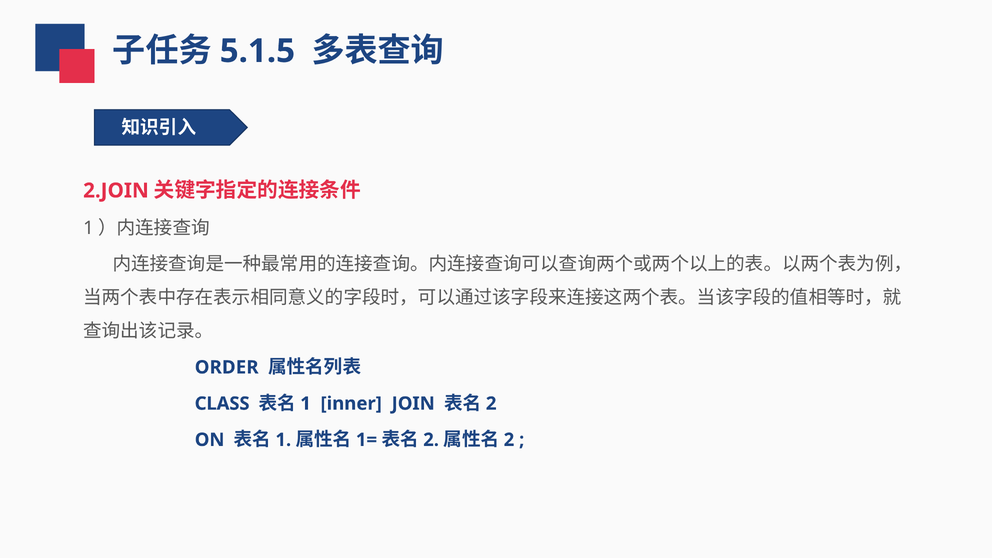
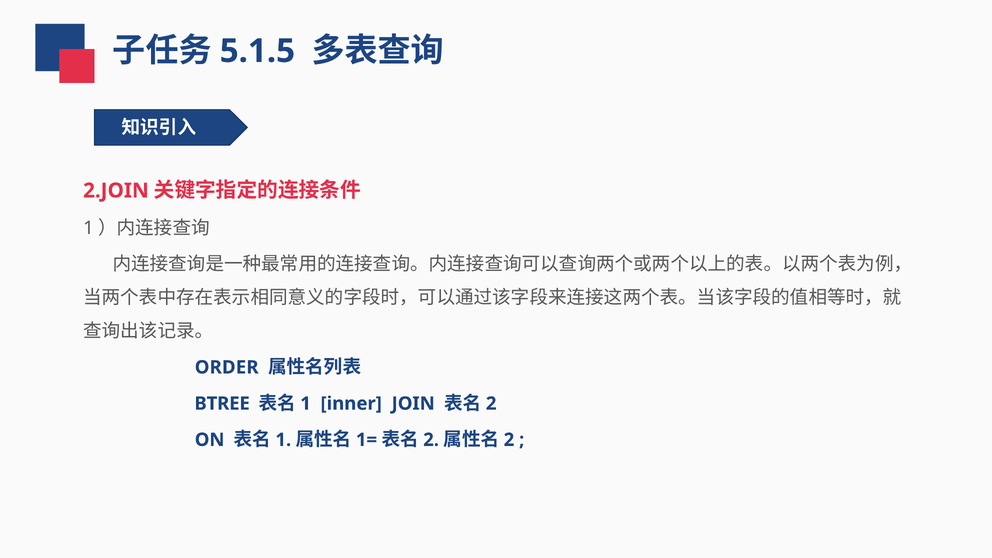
CLASS: CLASS -> BTREE
